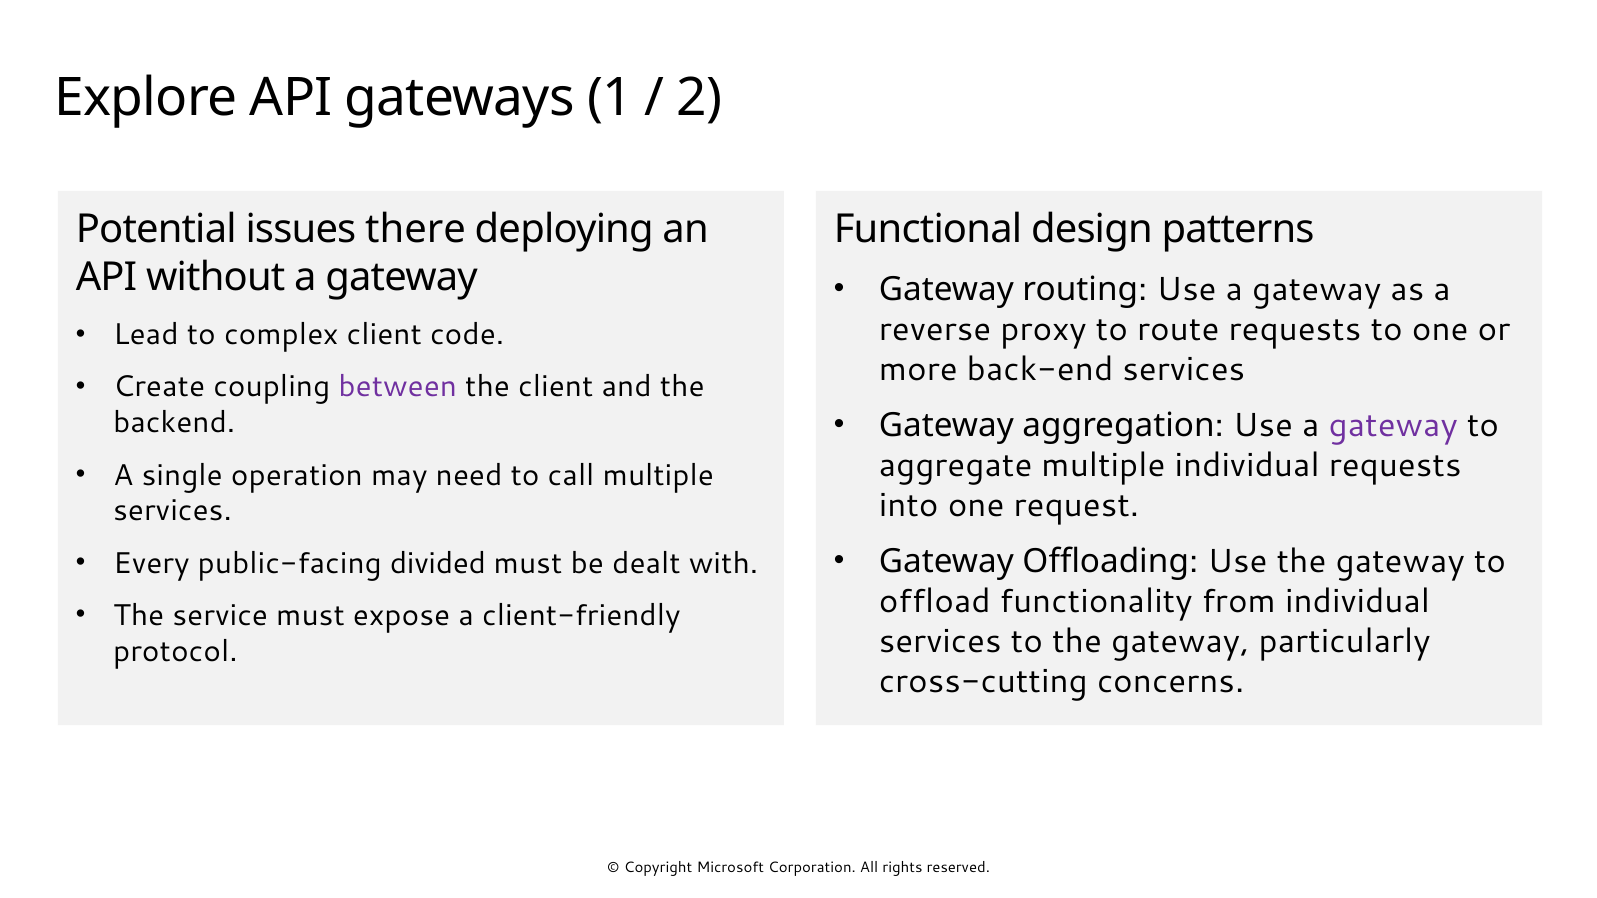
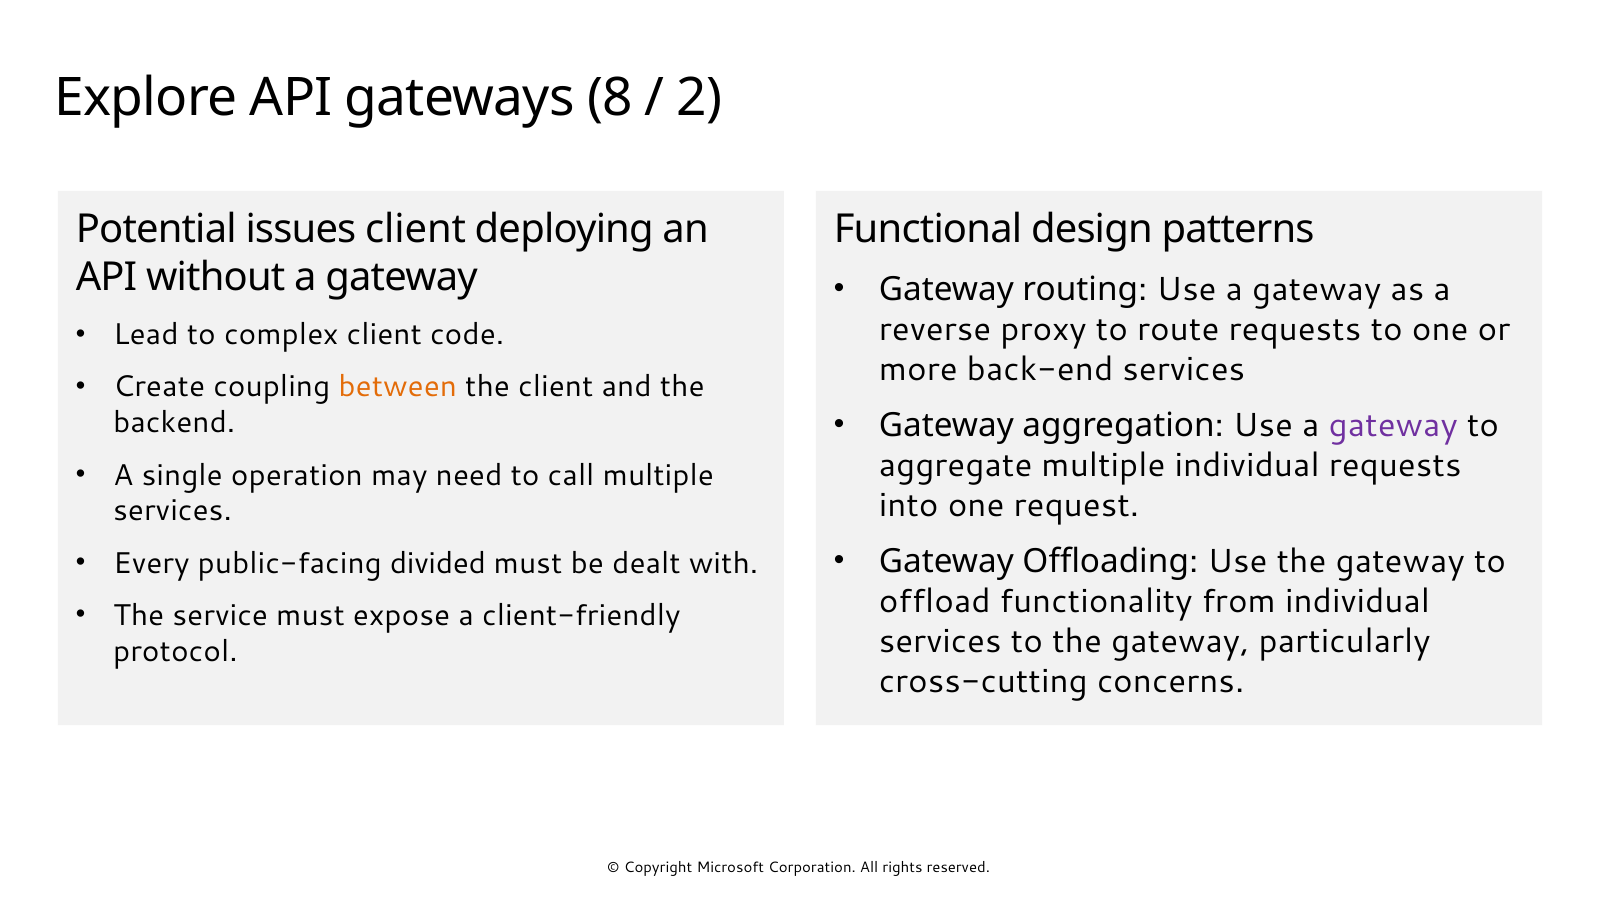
1: 1 -> 8
issues there: there -> client
between colour: purple -> orange
